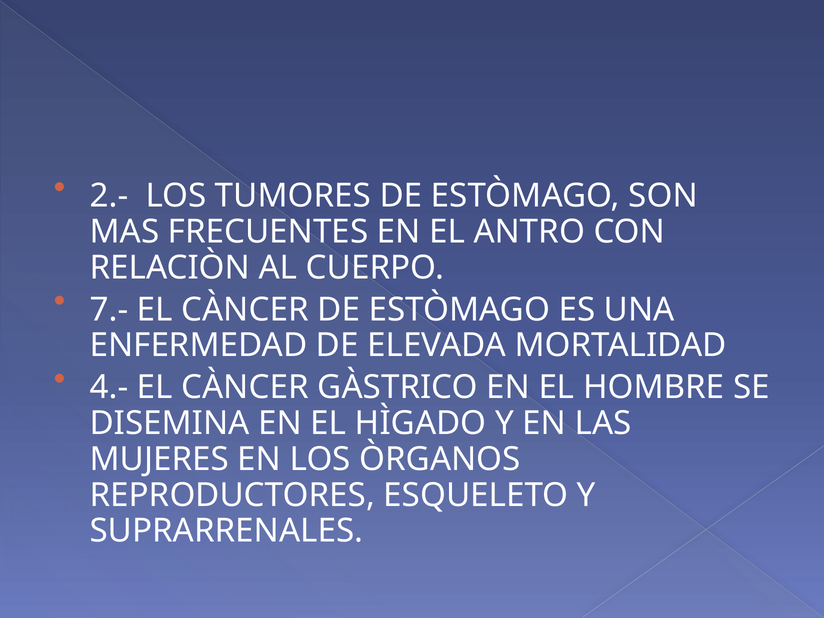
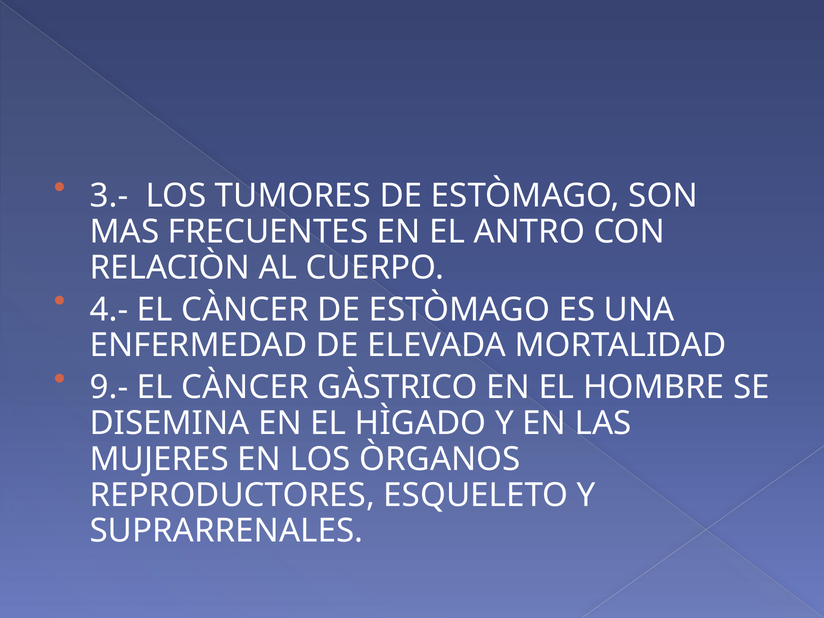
2.-: 2.- -> 3.-
7.-: 7.- -> 4.-
4.-: 4.- -> 9.-
